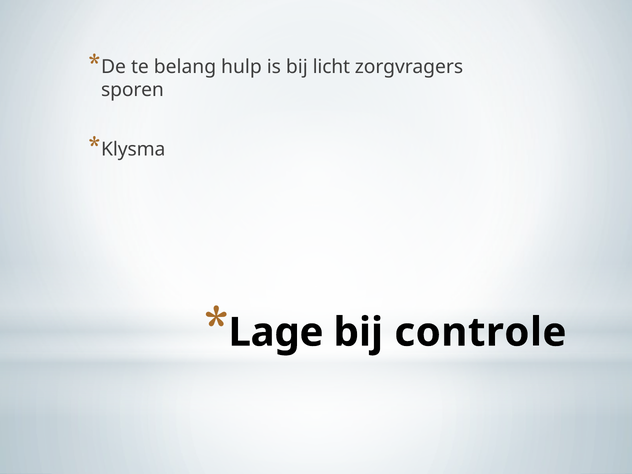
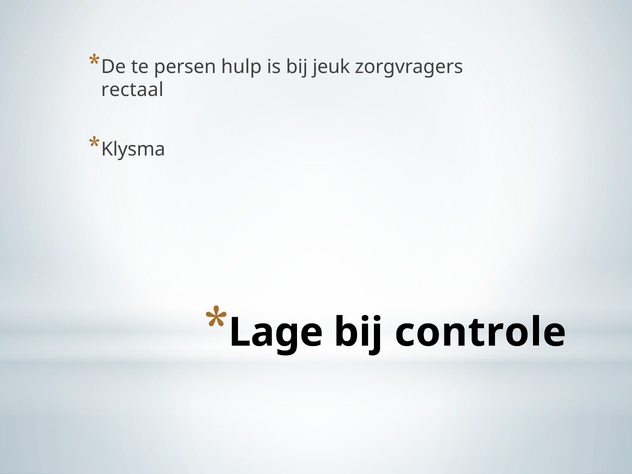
belang: belang -> persen
licht: licht -> jeuk
sporen: sporen -> rectaal
